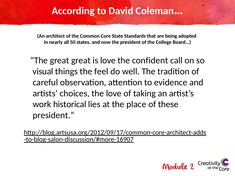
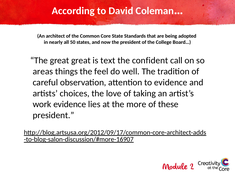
is love: love -> text
visual: visual -> areas
work historical: historical -> evidence
place: place -> more
